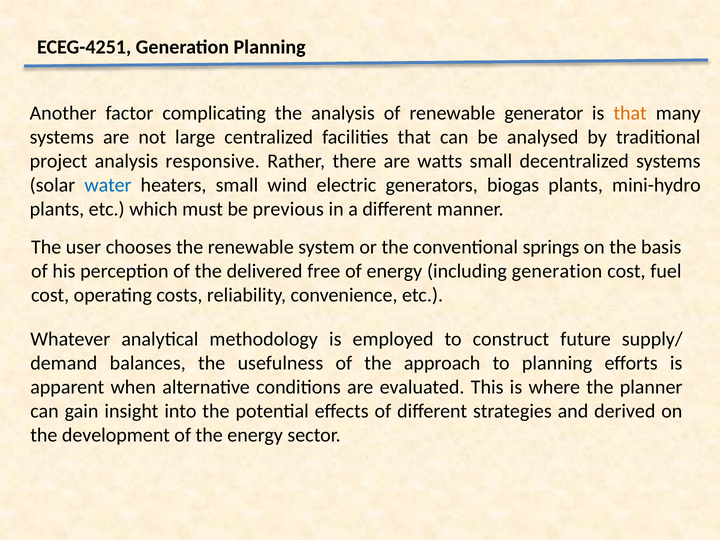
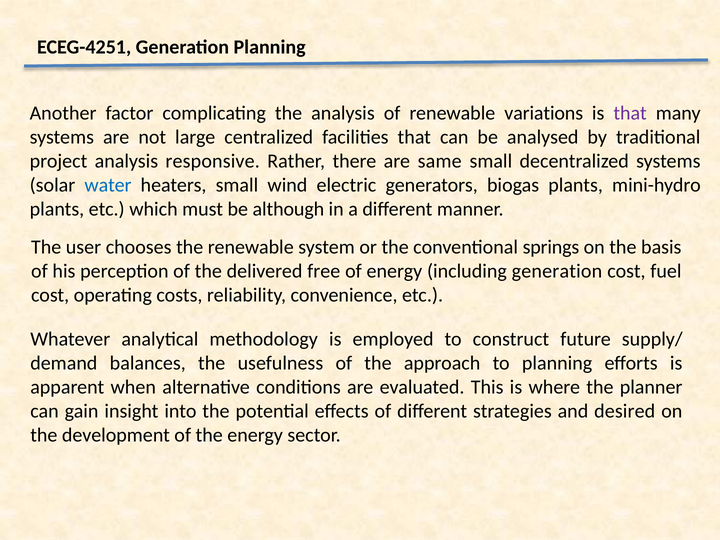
generator: generator -> variations
that at (630, 113) colour: orange -> purple
watts: watts -> same
previous: previous -> although
derived: derived -> desired
